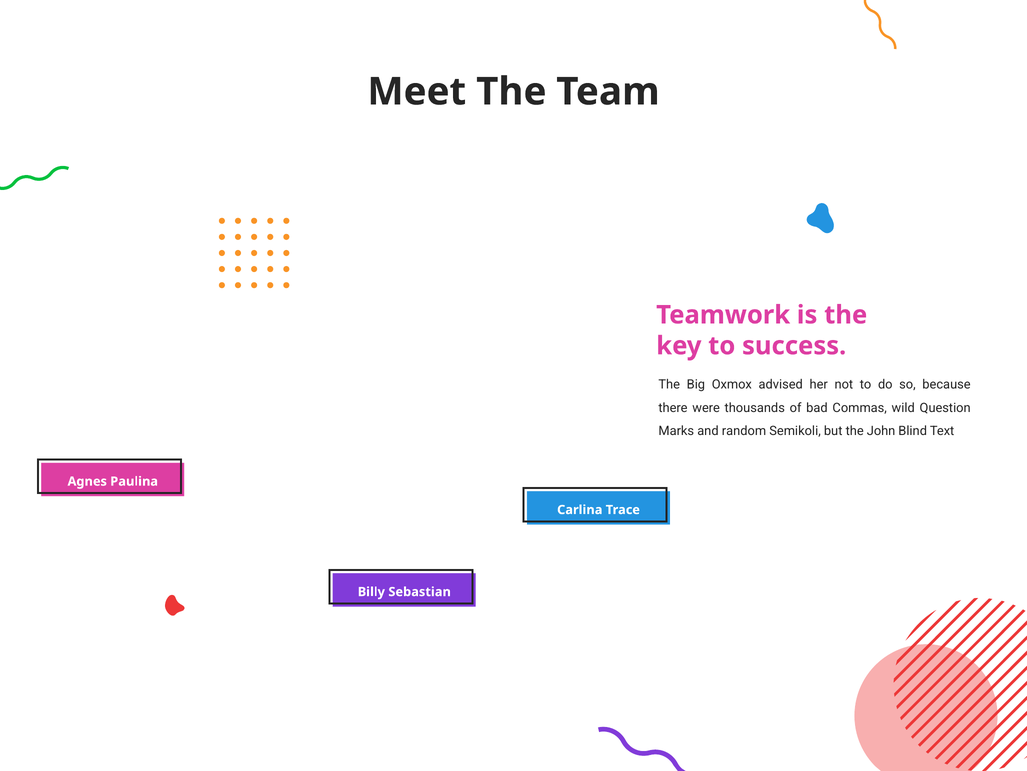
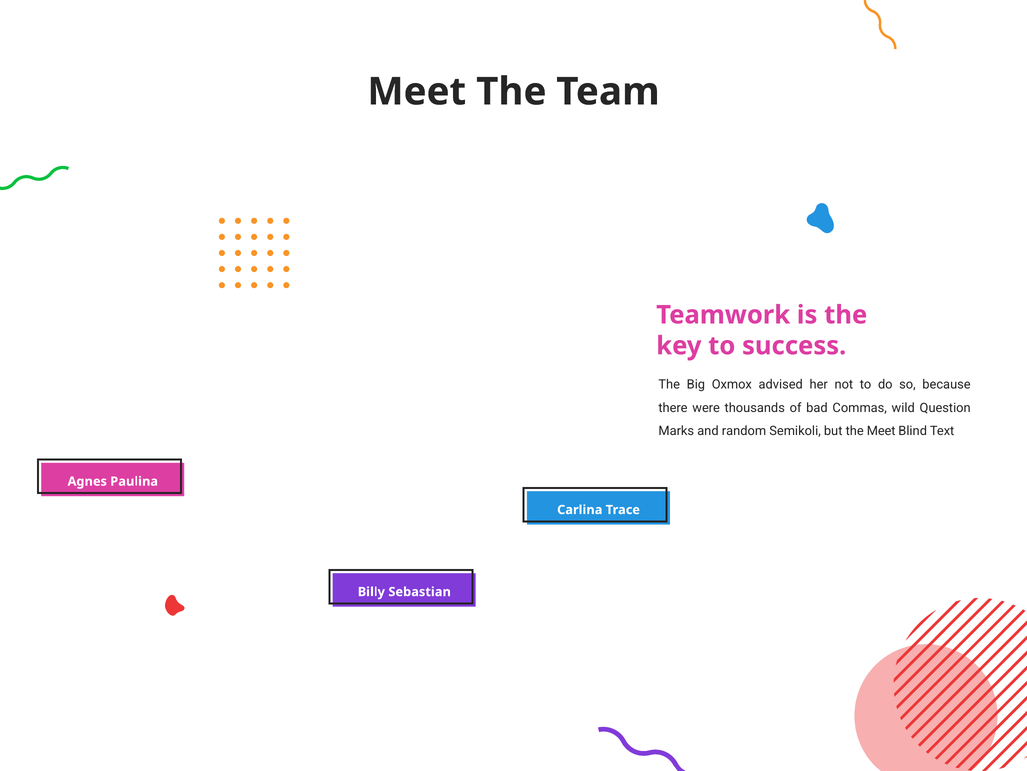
the John: John -> Meet
